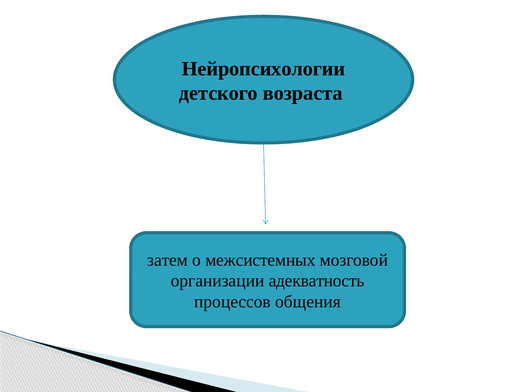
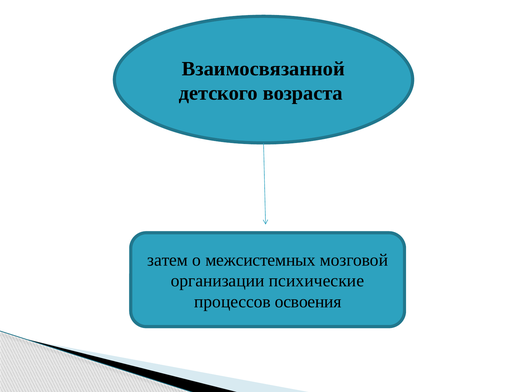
Нейропсихологии: Нейропсихологии -> Взаимосвязанной
адекватность: адекватность -> психические
общения: общения -> освоения
